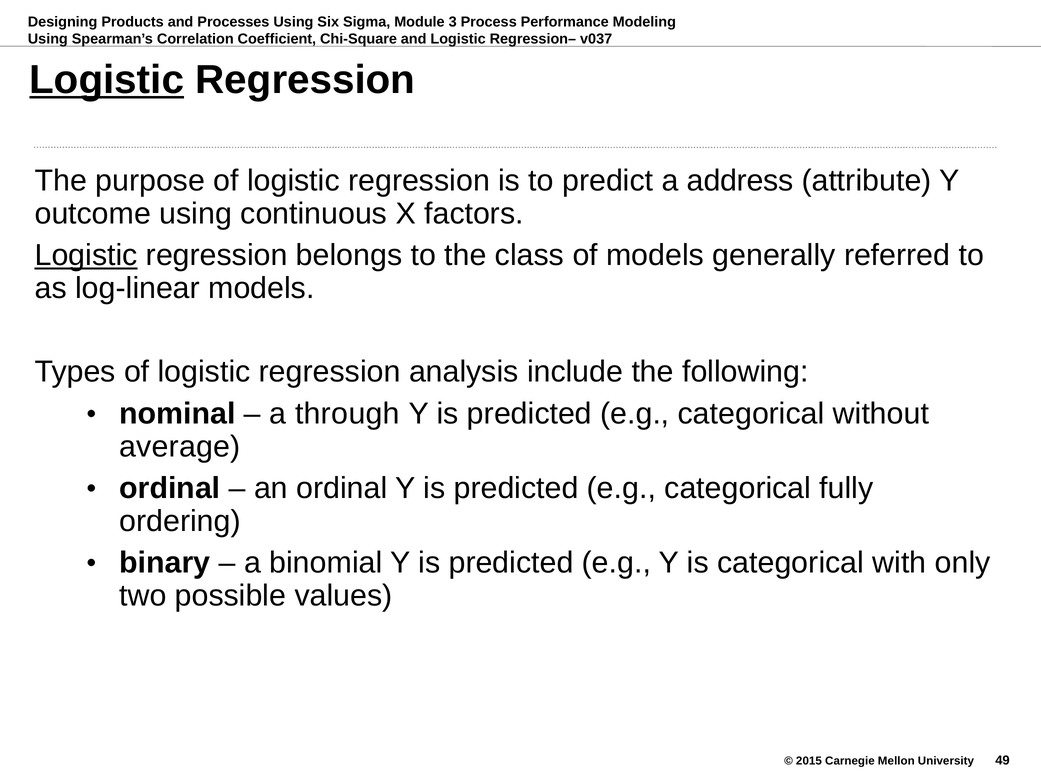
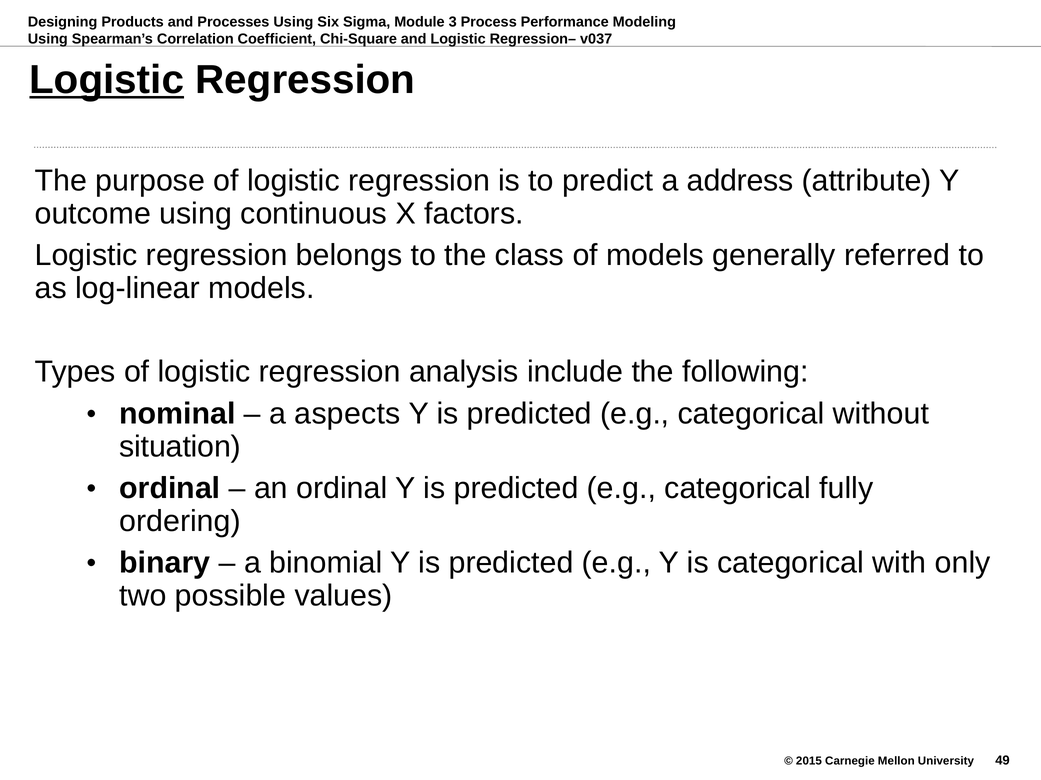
Logistic at (86, 256) underline: present -> none
through: through -> aspects
average: average -> situation
